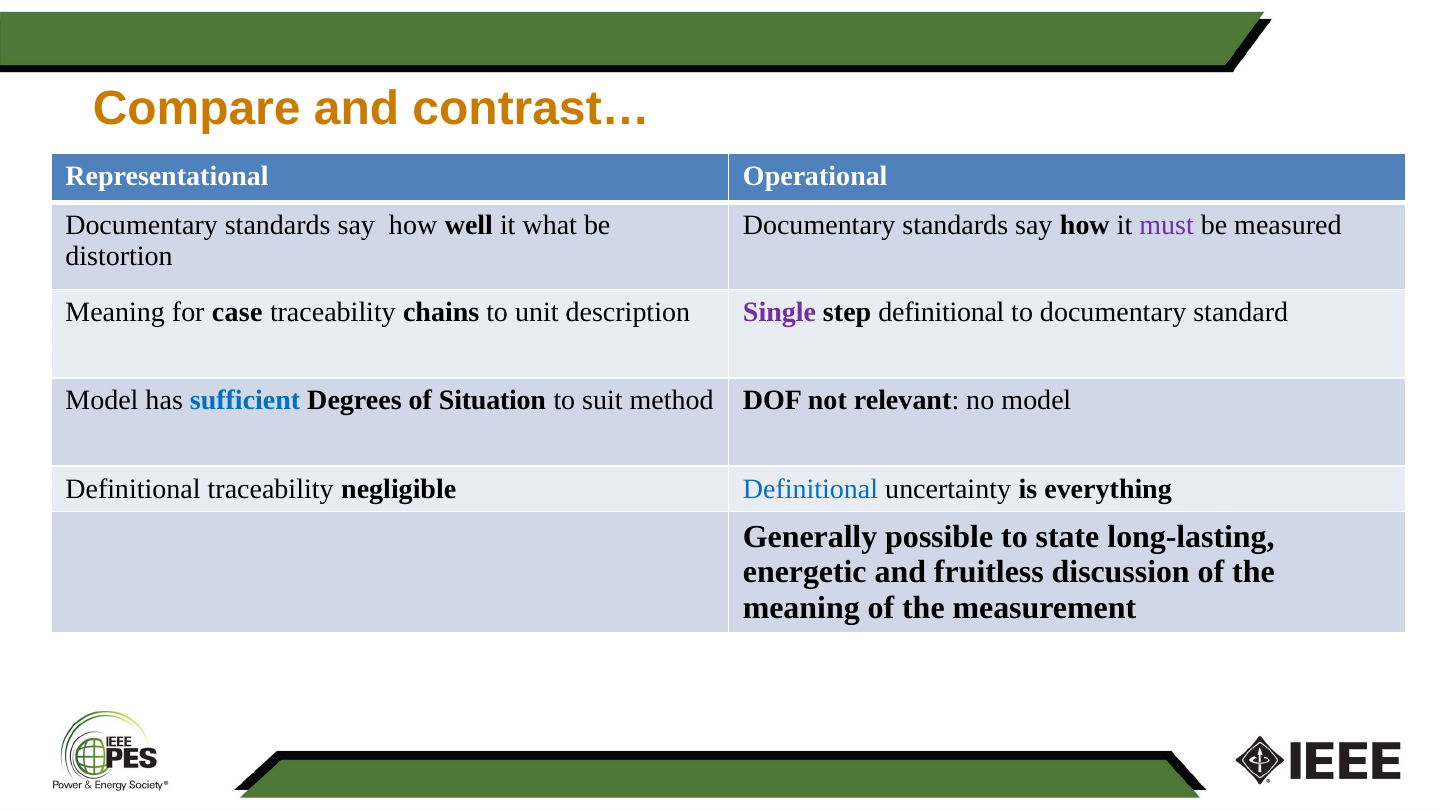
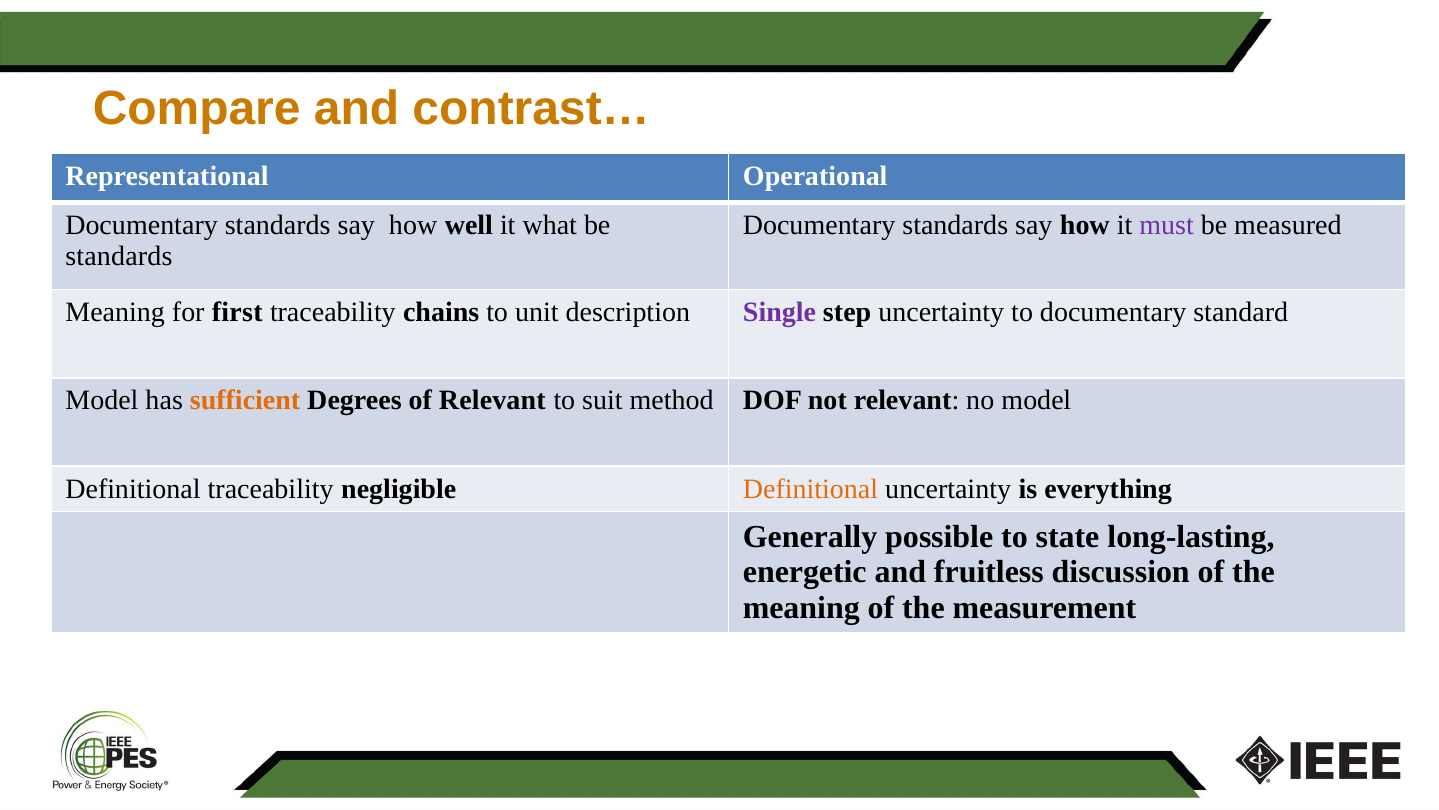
distortion at (119, 256): distortion -> standards
case: case -> first
step definitional: definitional -> uncertainty
sufficient colour: blue -> orange
of Situation: Situation -> Relevant
Definitional at (811, 488) colour: blue -> orange
